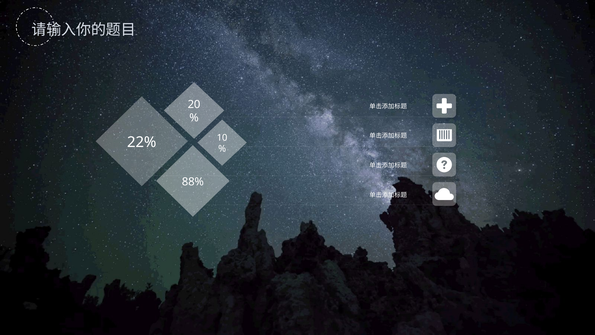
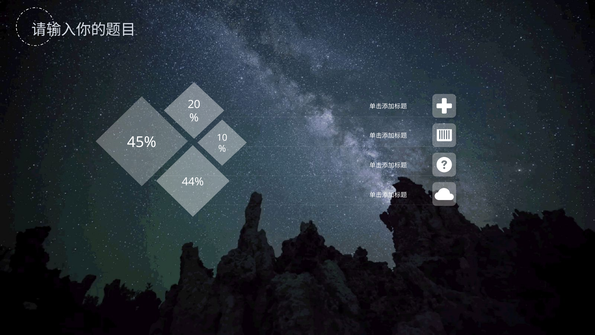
22%: 22% -> 45%
88%: 88% -> 44%
